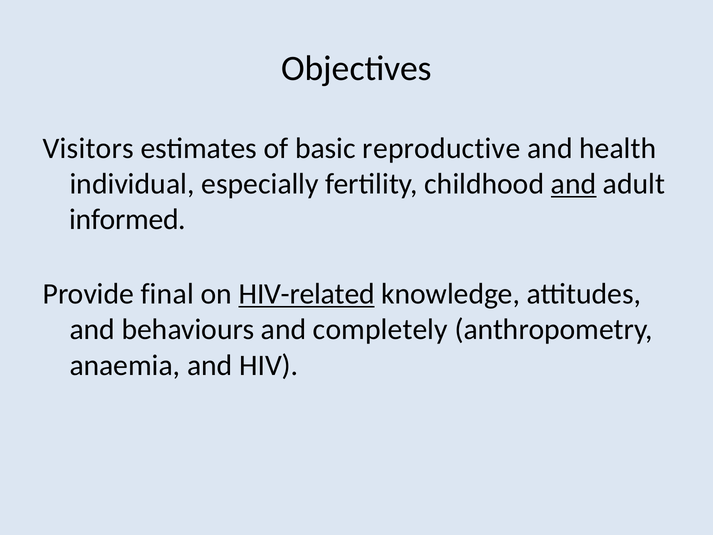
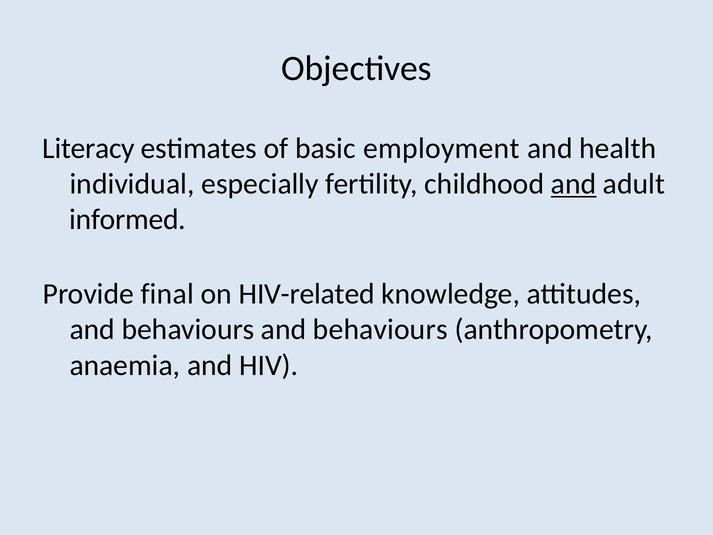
Visitors: Visitors -> Literacy
reproductive: reproductive -> employment
HIV-related underline: present -> none
behaviours and completely: completely -> behaviours
